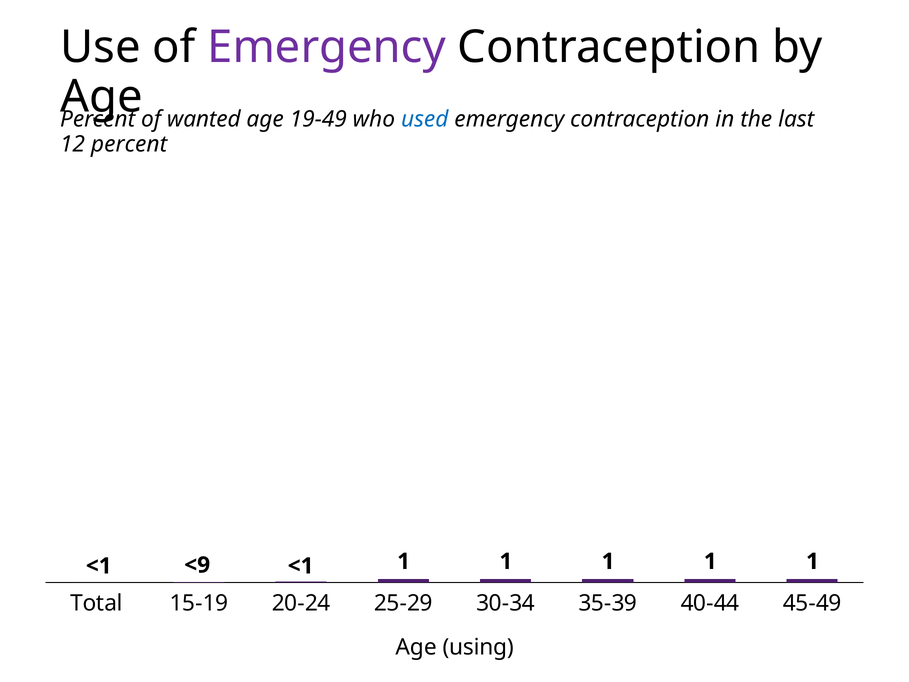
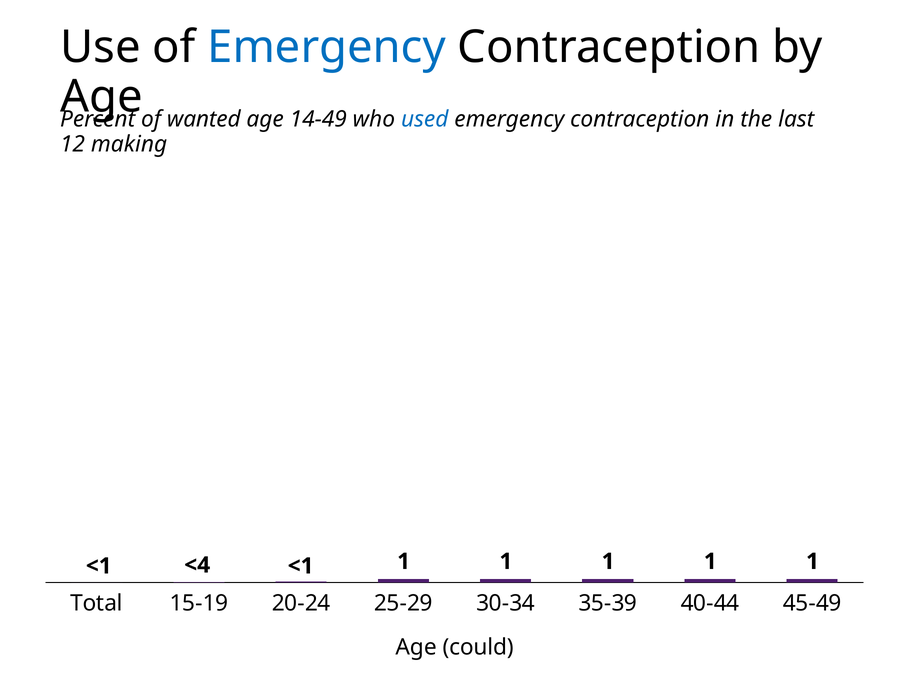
Emergency at (326, 47) colour: purple -> blue
19-49: 19-49 -> 14-49
12 percent: percent -> making
<9: <9 -> <4
using: using -> could
